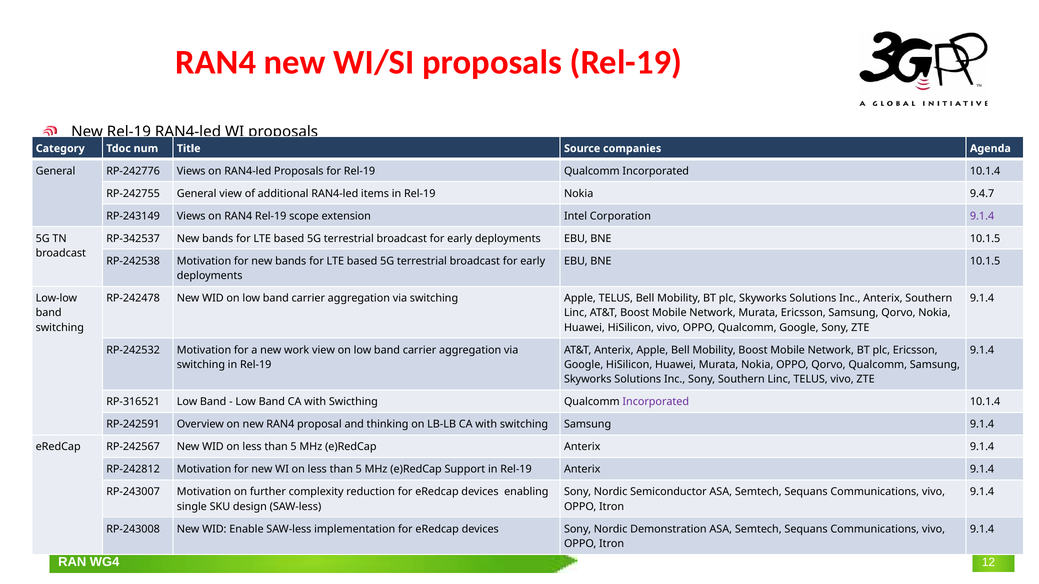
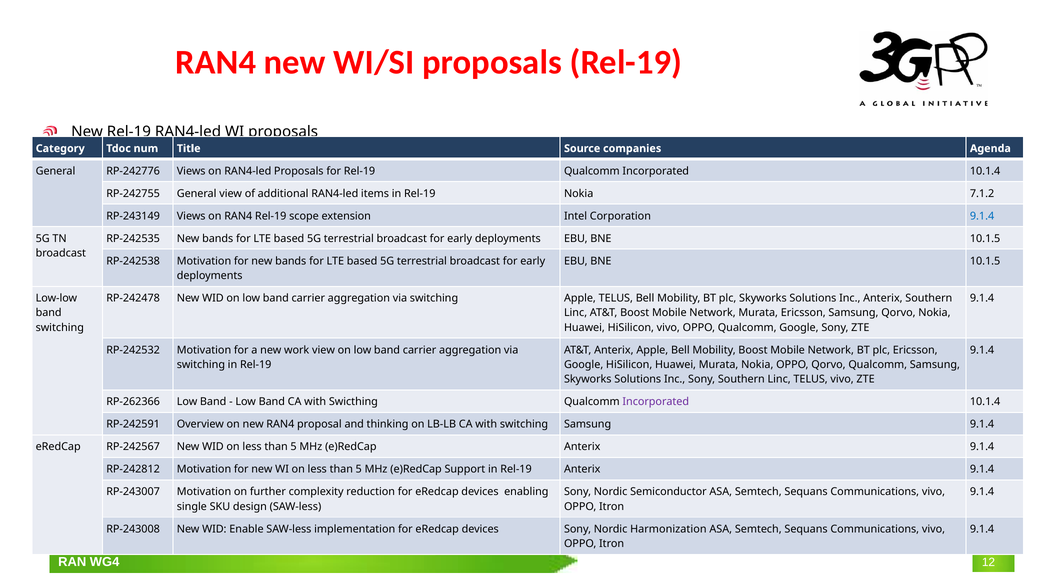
9.4.7: 9.4.7 -> 7.1.2
9.1.4 at (982, 216) colour: purple -> blue
RP-342537: RP-342537 -> RP-242535
RP-316521: RP-316521 -> RP-262366
Demonstration: Demonstration -> Harmonization
